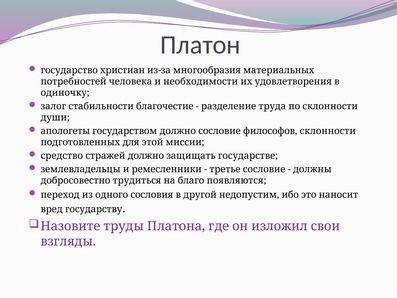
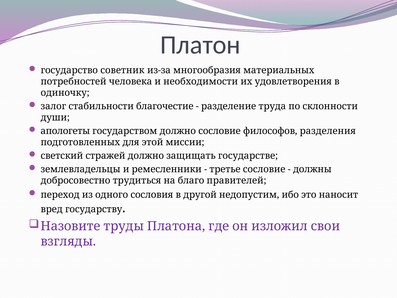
христиан: христиан -> советник
философов склонности: склонности -> разделения
средство: средство -> светский
появляются: появляются -> правителей
